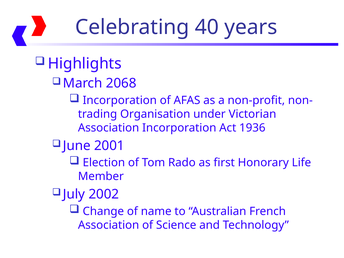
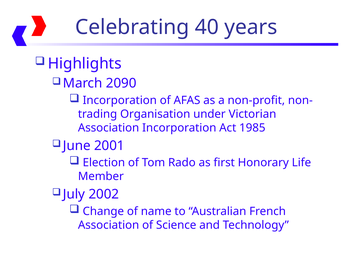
2068: 2068 -> 2090
1936: 1936 -> 1985
